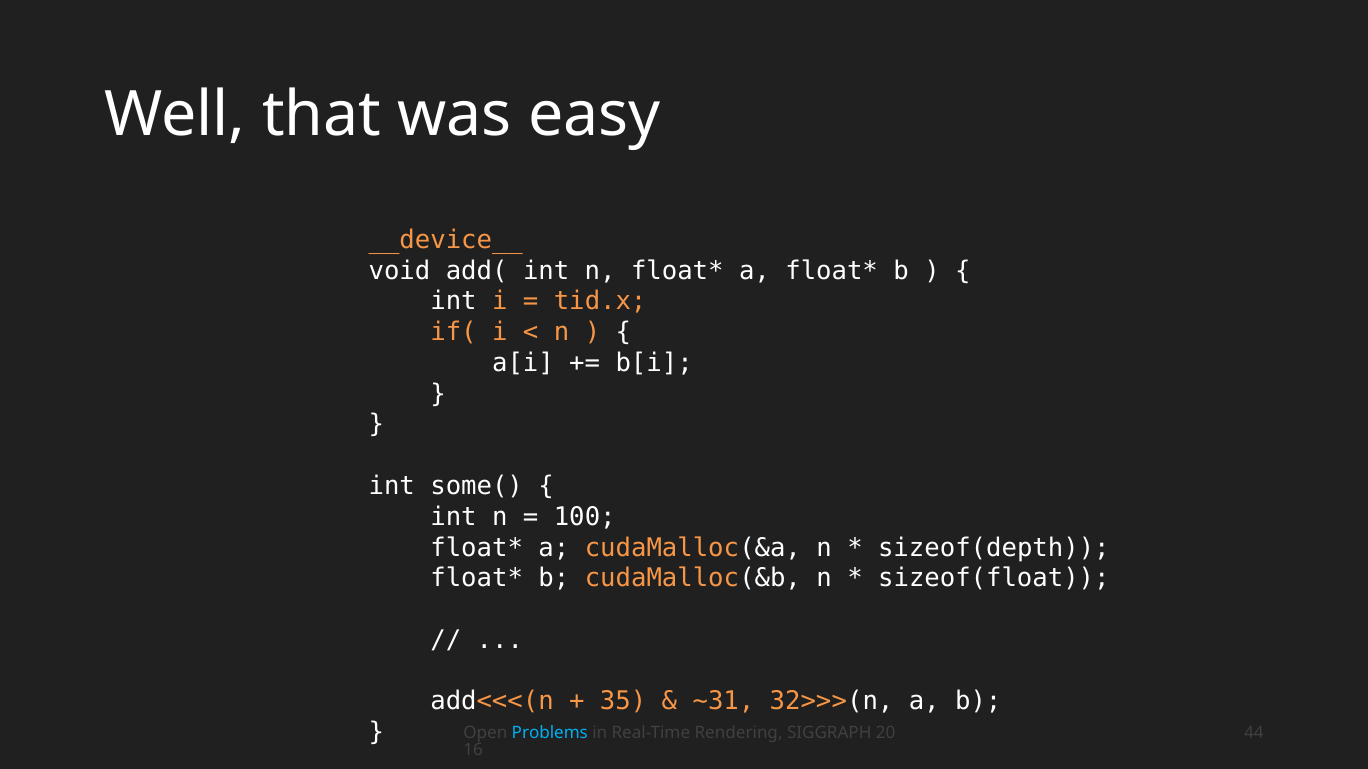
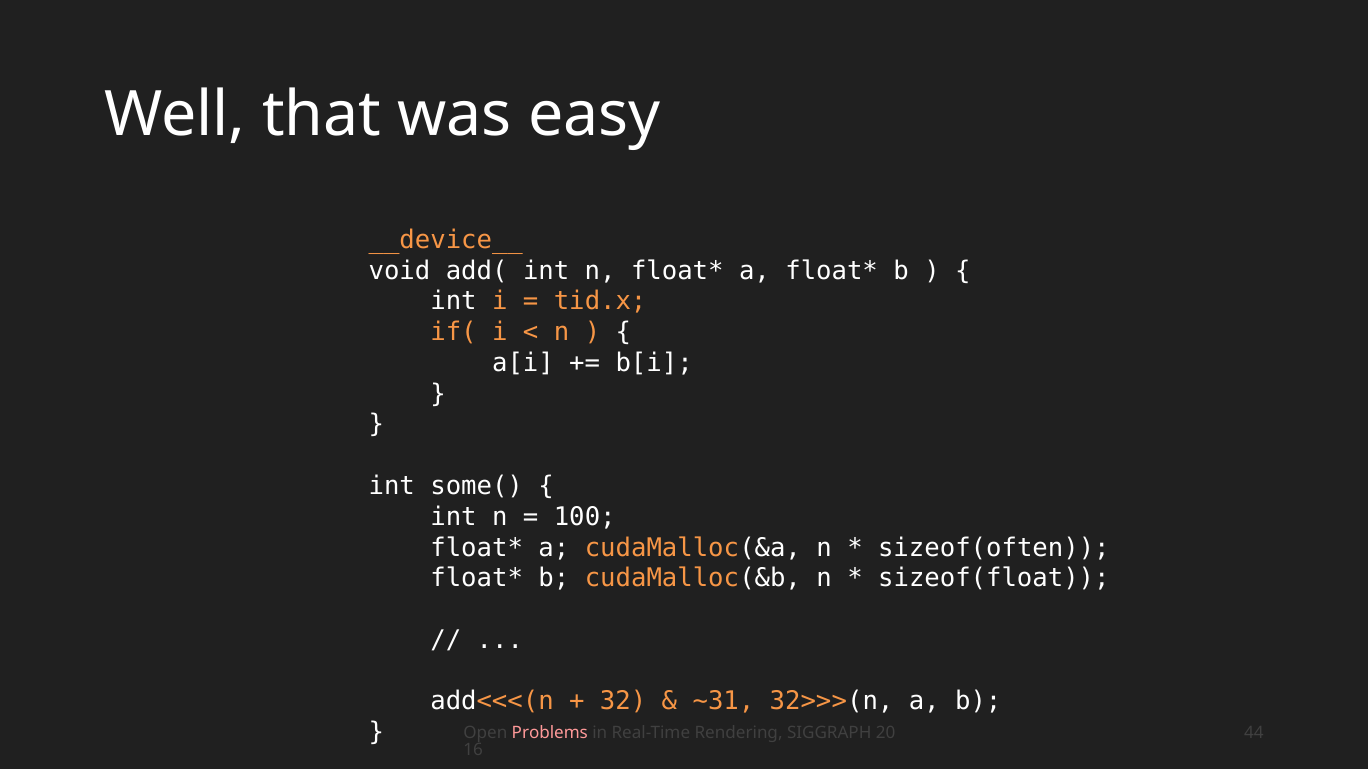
sizeof(depth: sizeof(depth -> sizeof(often
35: 35 -> 32
Problems colour: light blue -> pink
